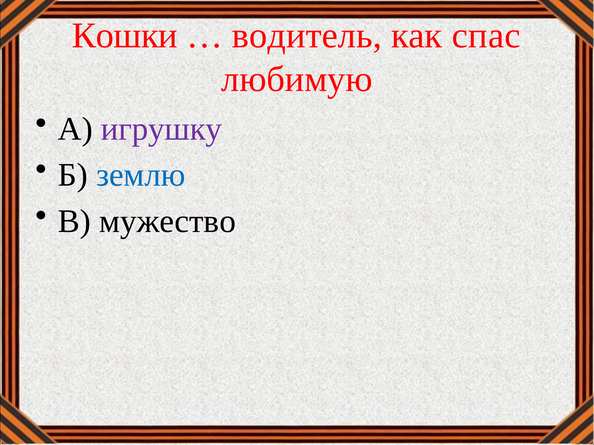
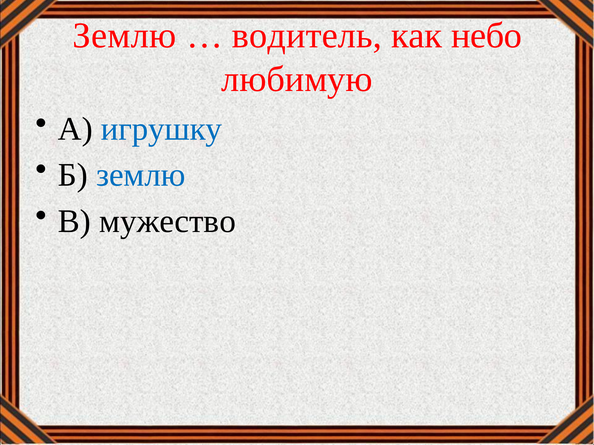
Кошки at (125, 36): Кошки -> Землю
спас: спас -> небо
игрушку colour: purple -> blue
